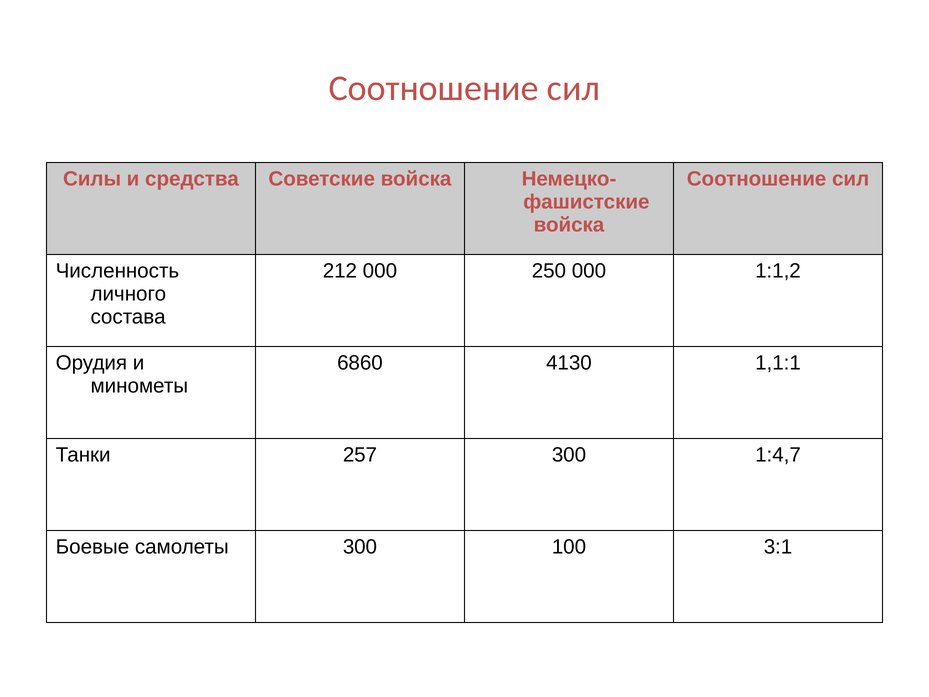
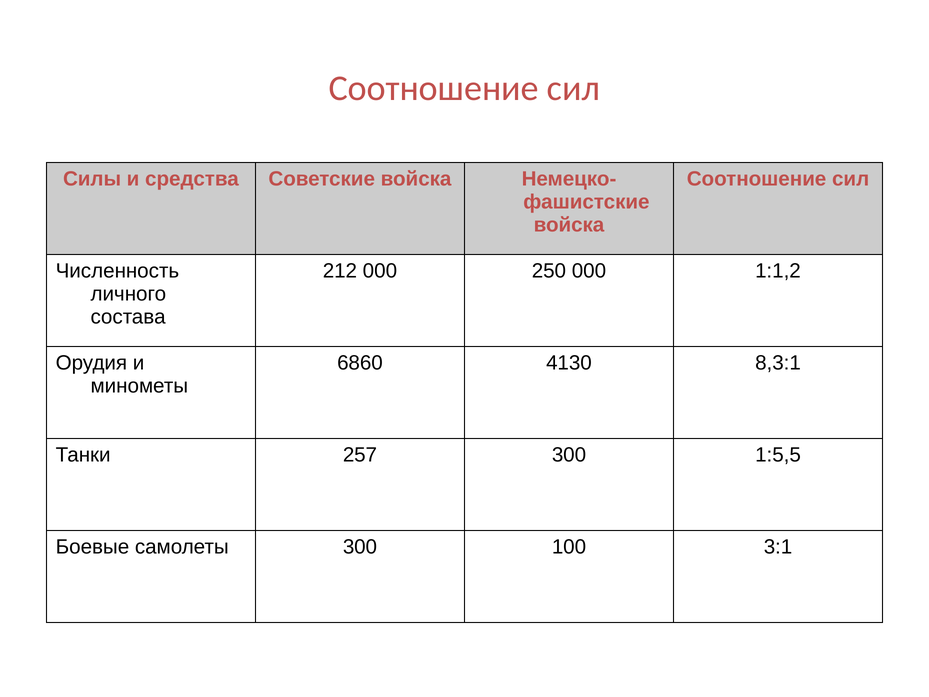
1,1:1: 1,1:1 -> 8,3:1
1:4,7: 1:4,7 -> 1:5,5
